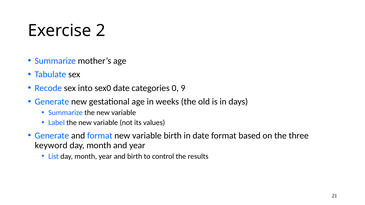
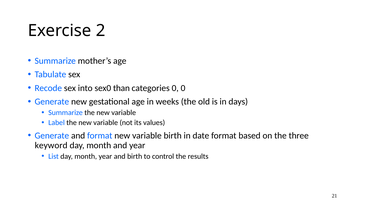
sex0 date: date -> than
0 9: 9 -> 0
